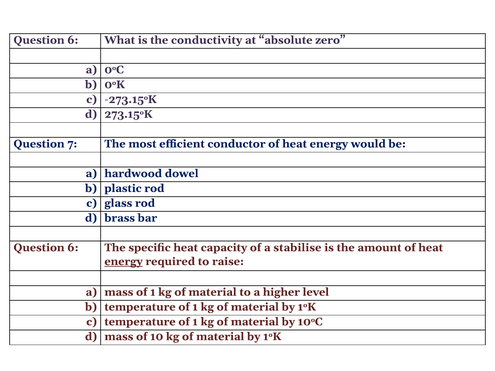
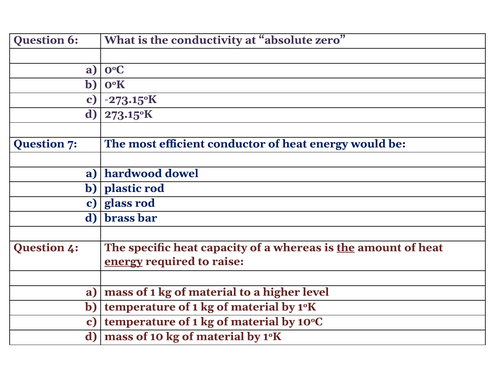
6 at (73, 248): 6 -> 4
stabilise: stabilise -> whereas
the at (346, 248) underline: none -> present
